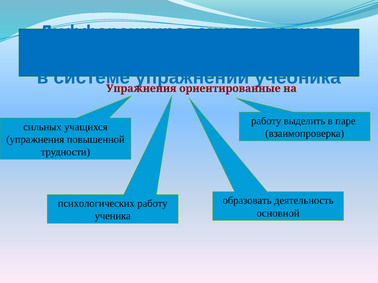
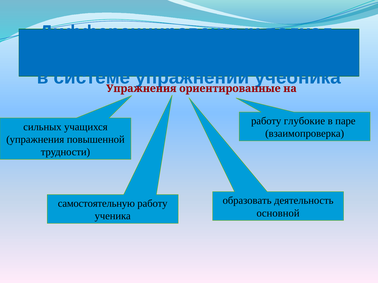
Дифференцированного: Дифференцированного -> Дифференцированных
выделить: выделить -> глубокие
психологических: психологических -> самостоятельную
